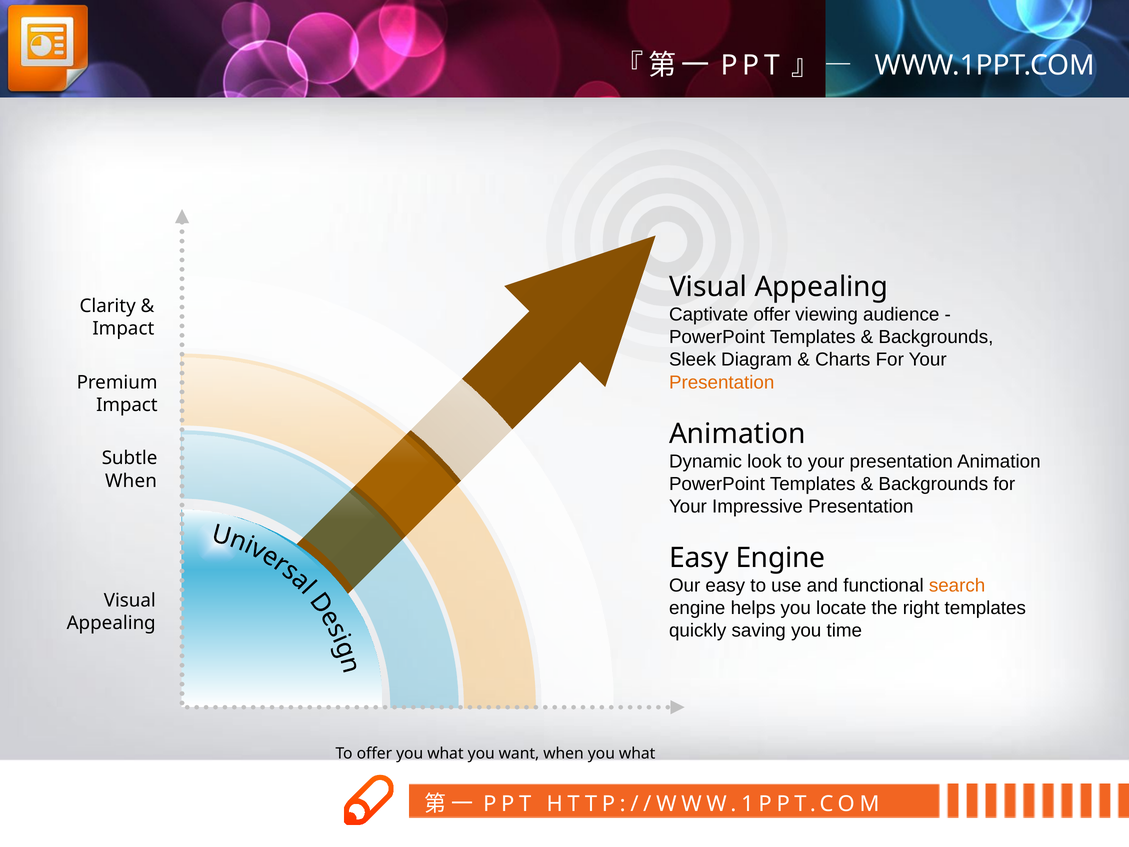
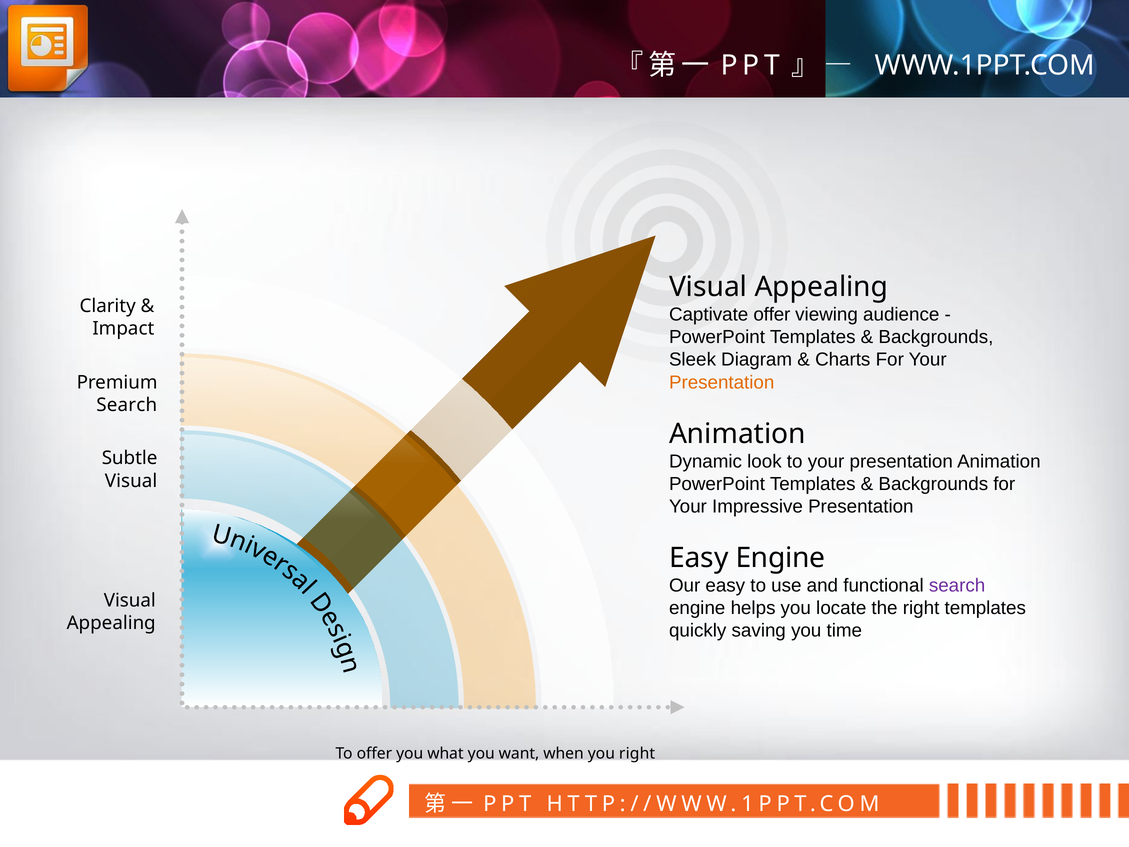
Impact at (127, 405): Impact -> Search
When at (131, 481): When -> Visual
search at (957, 585) colour: orange -> purple
when you what: what -> right
